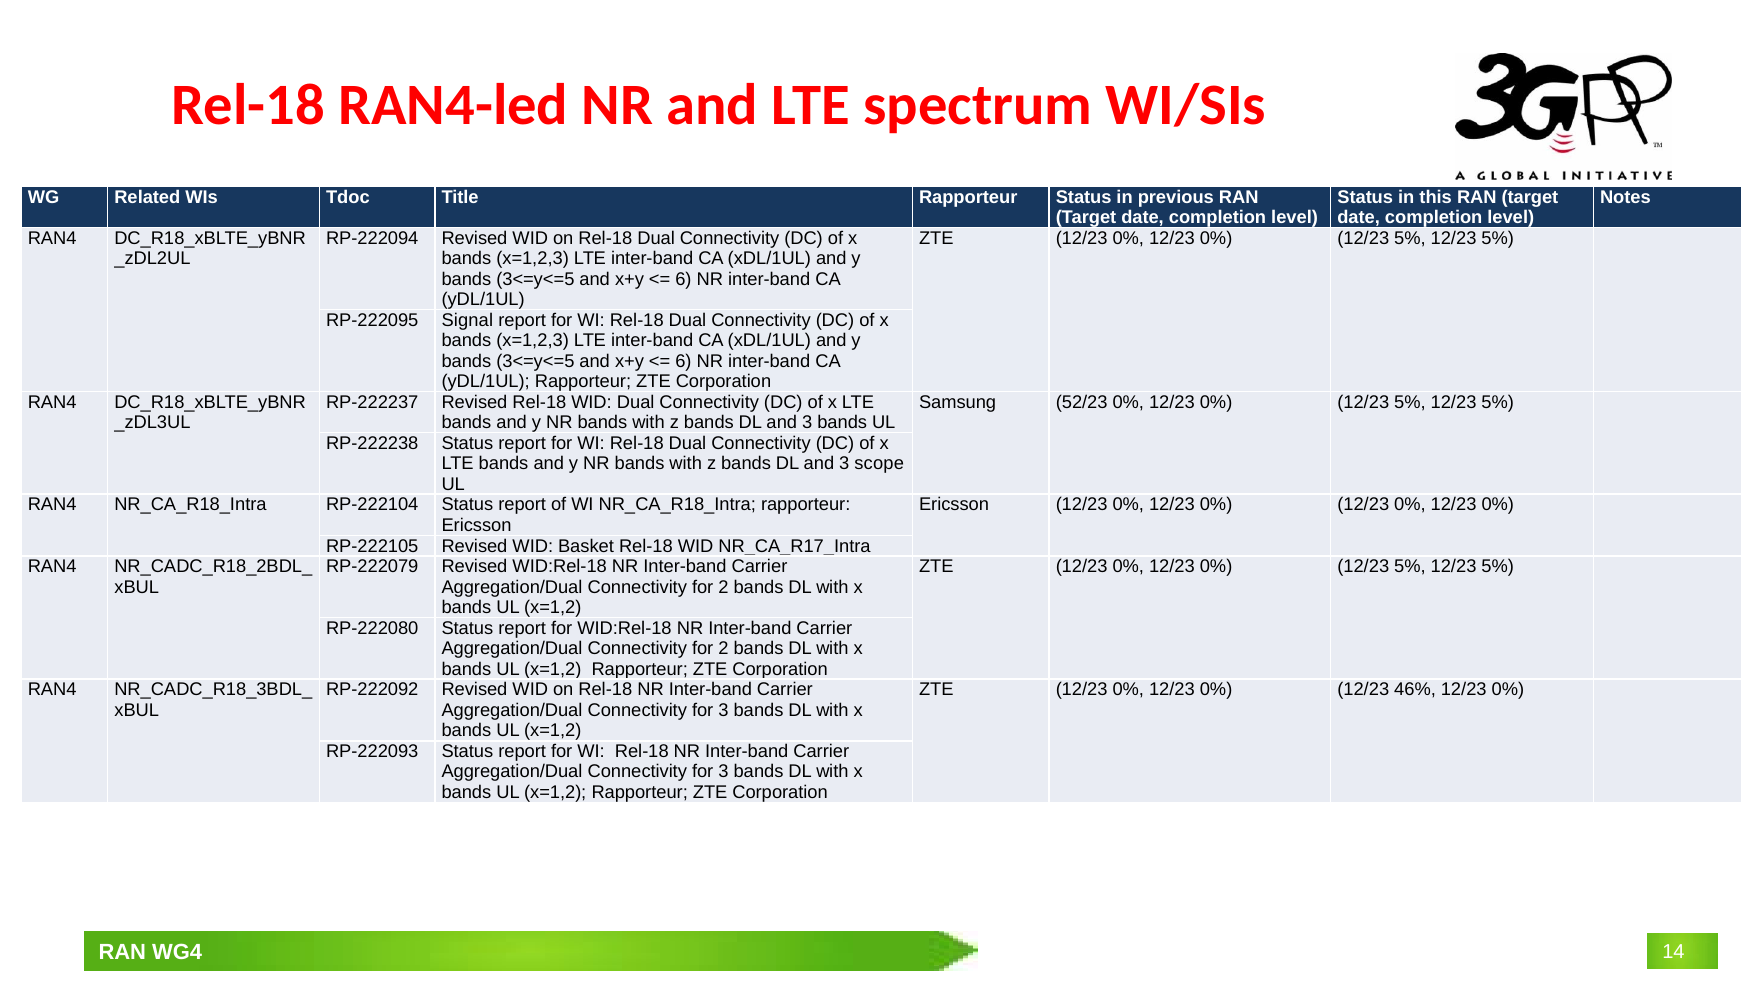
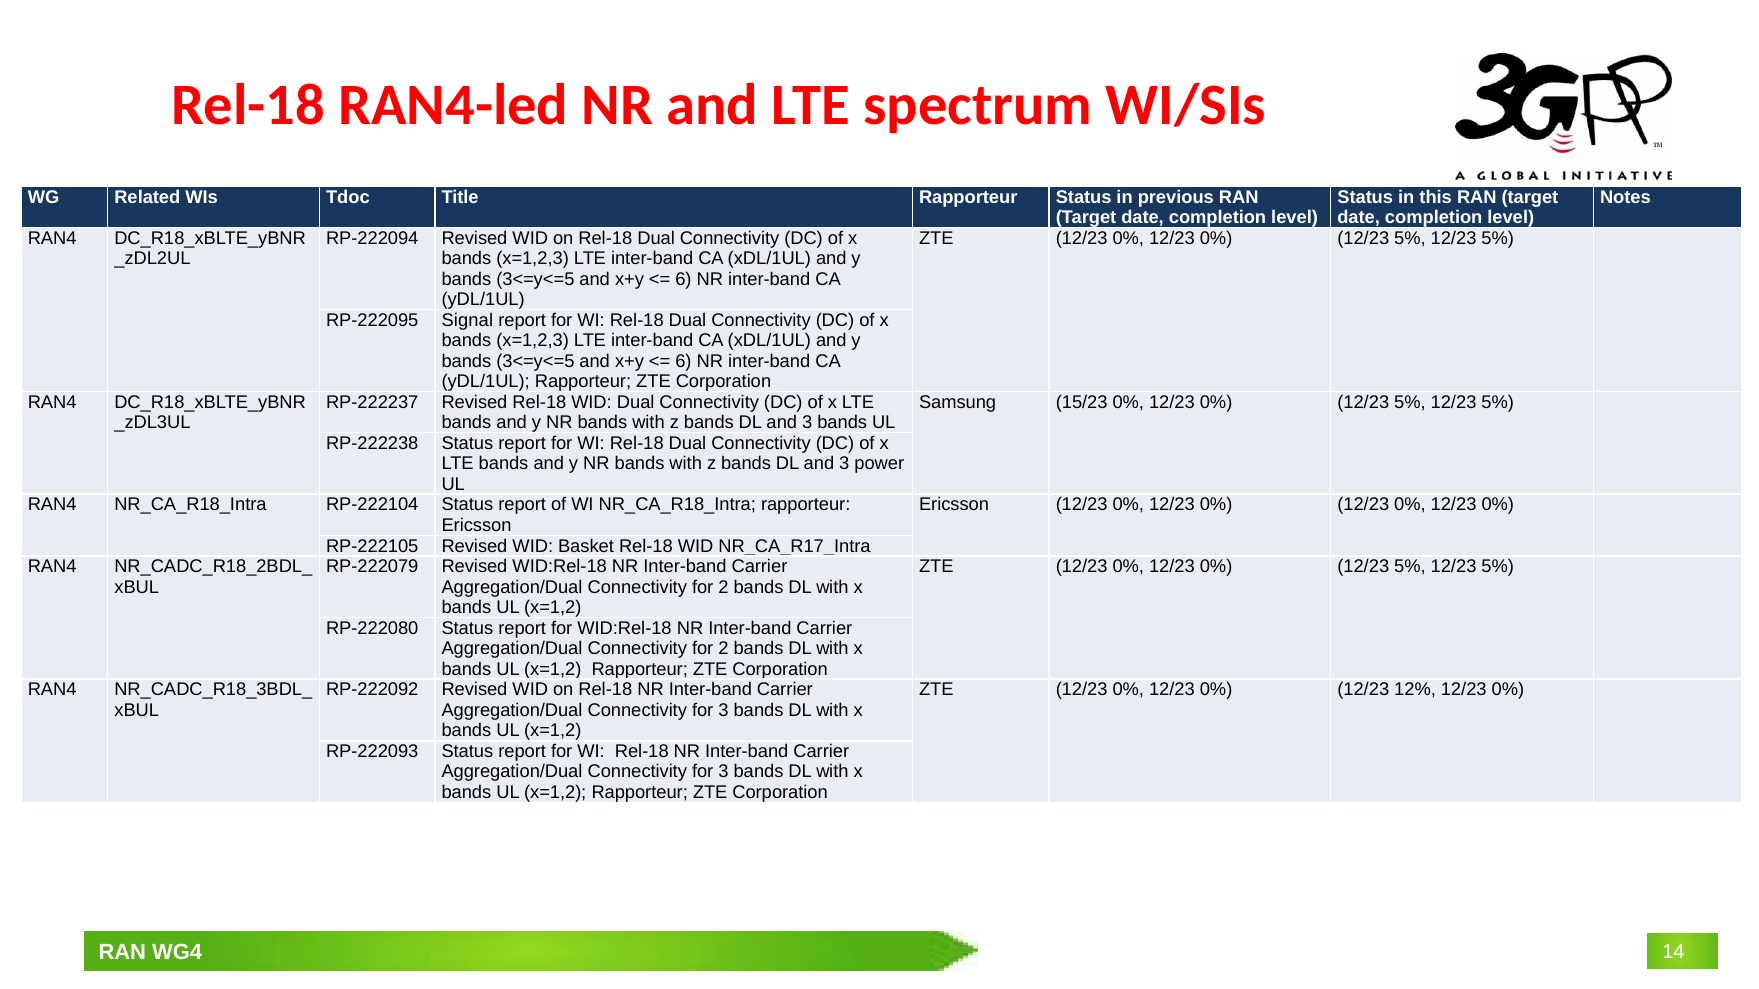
52/23: 52/23 -> 15/23
scope: scope -> power
46%: 46% -> 12%
